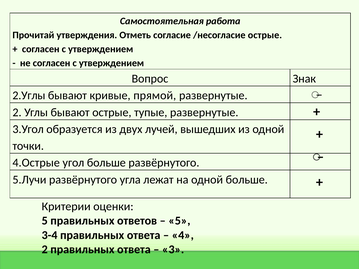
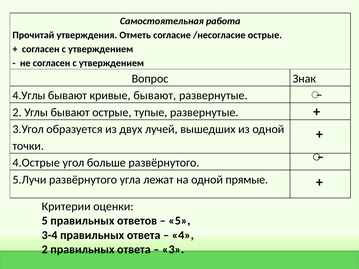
2.Углы: 2.Углы -> 4.Углы
кривые прямой: прямой -> бывают
одной больше: больше -> прямые
